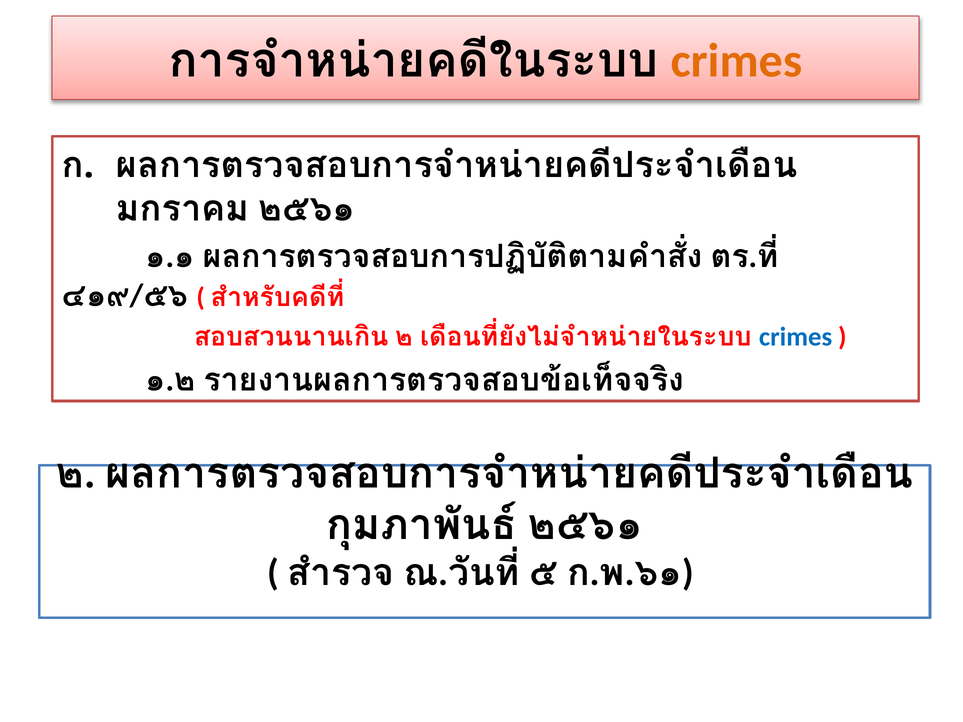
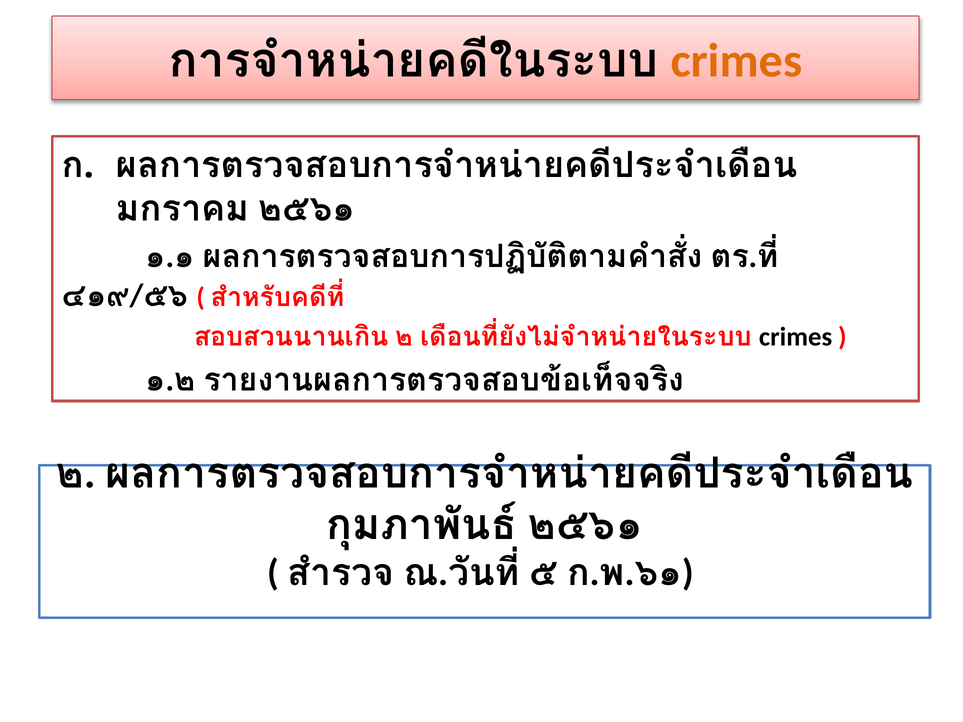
crimes at (796, 337) colour: blue -> black
